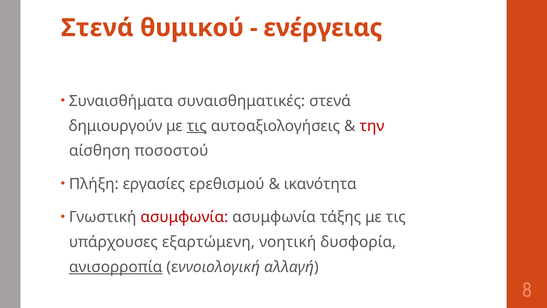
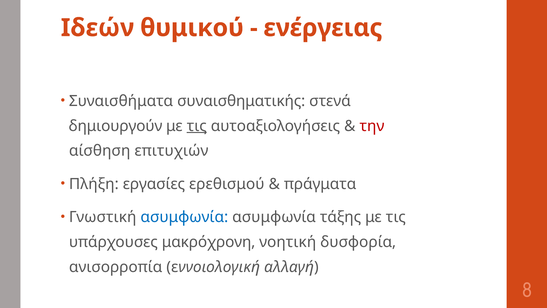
Στενά at (97, 28): Στενά -> Ιδεών
συναισθηματικές: συναισθηματικές -> συναισθηματικής
ποσοστού: ποσοστού -> επιτυχιών
ικανότητα: ικανότητα -> πράγματα
ασυμφωνία at (184, 217) colour: red -> blue
εξαρτώμενη: εξαρτώμενη -> μακρόχρονη
ανισορροπία underline: present -> none
